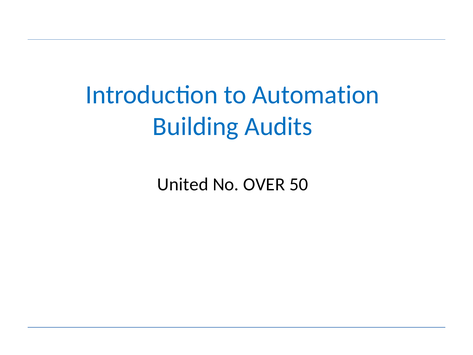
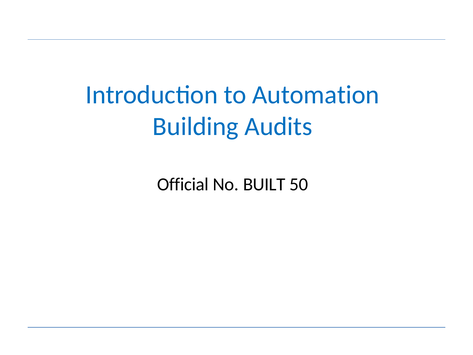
United: United -> Official
OVER: OVER -> BUILT
